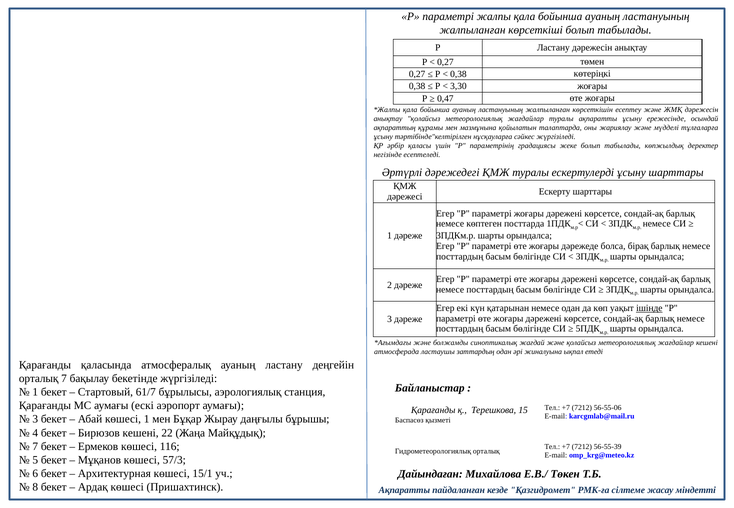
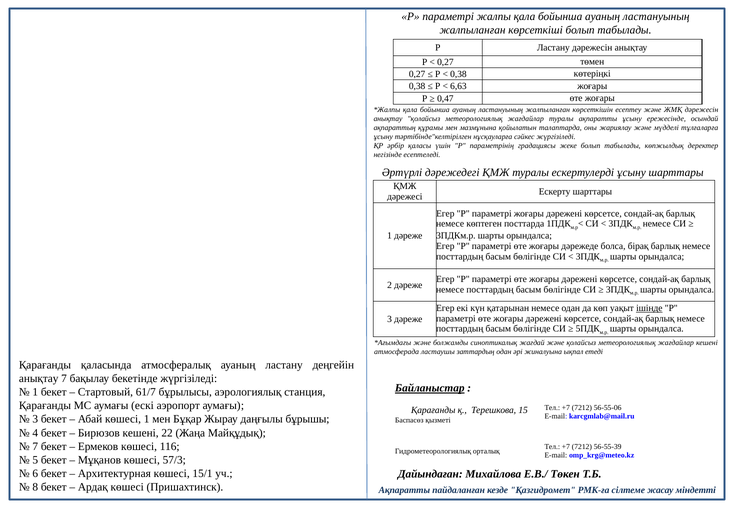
3,30: 3,30 -> 6,63
орталық at (39, 379): орталық -> анықтау
Байланыстар underline: none -> present
